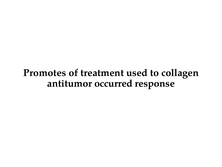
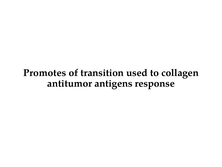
treatment: treatment -> transition
occurred: occurred -> antigens
